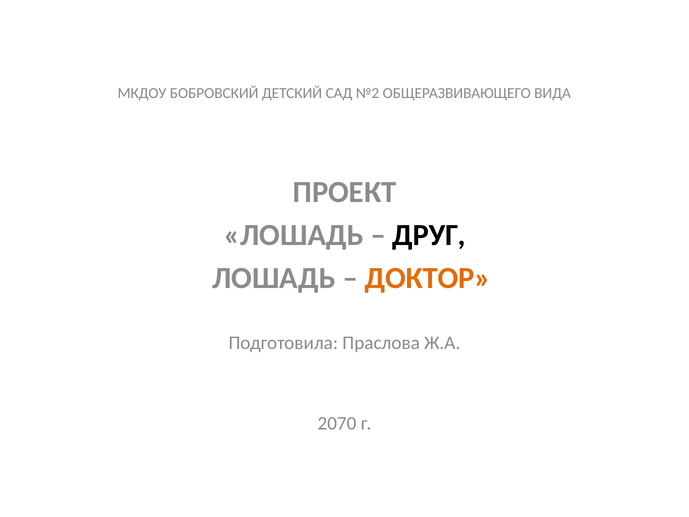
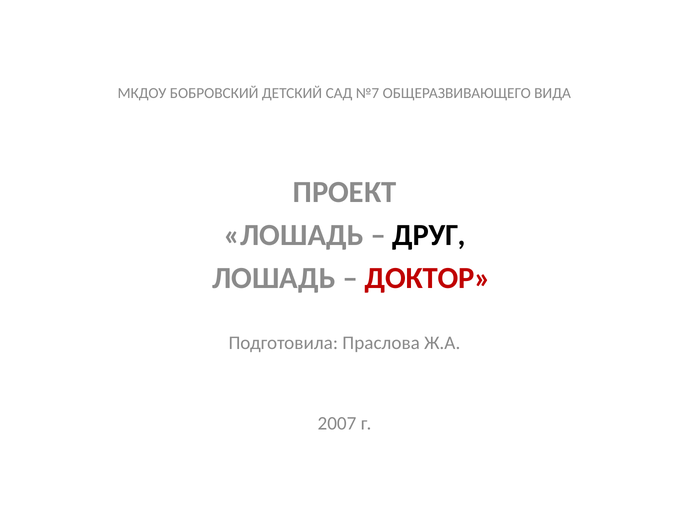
№2: №2 -> №7
ДОКТОР colour: orange -> red
2070: 2070 -> 2007
